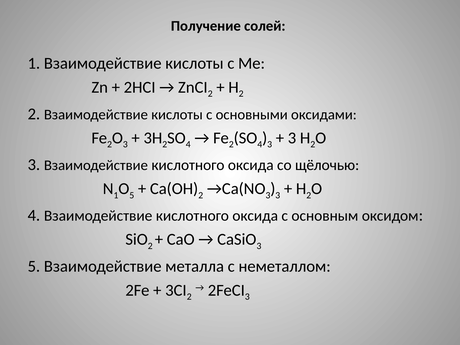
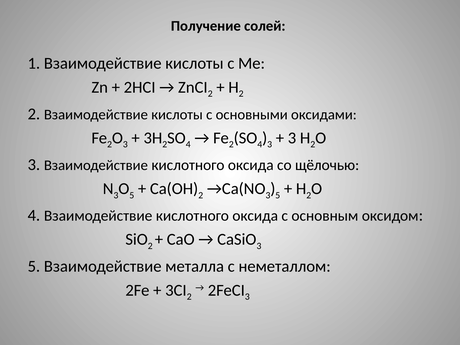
1 at (116, 195): 1 -> 3
3 at (278, 195): 3 -> 5
